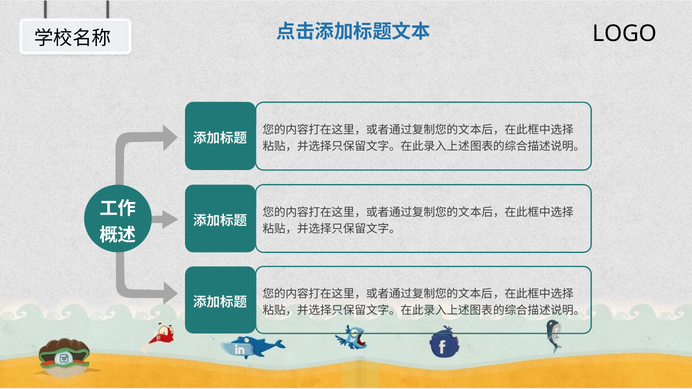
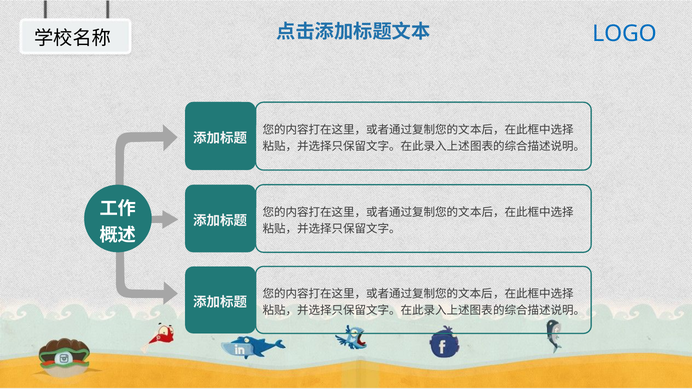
LOGO colour: black -> blue
